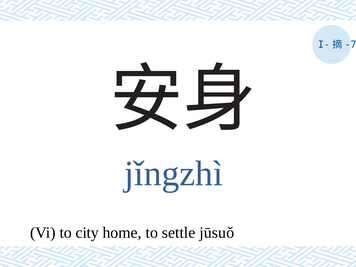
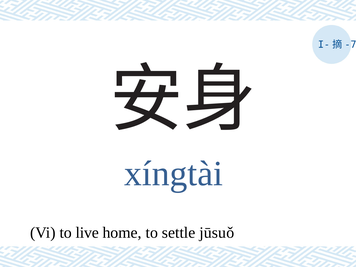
jǐngzhì: jǐngzhì -> xíngtài
city: city -> live
